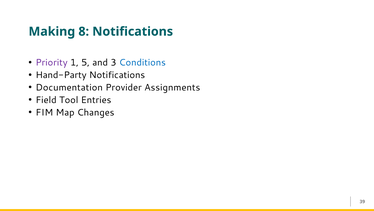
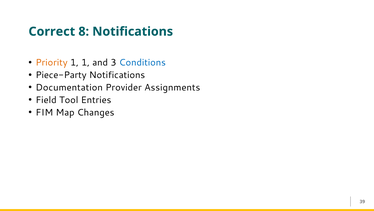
Making: Making -> Correct
Priority colour: purple -> orange
1 5: 5 -> 1
Hand-Party: Hand-Party -> Piece-Party
